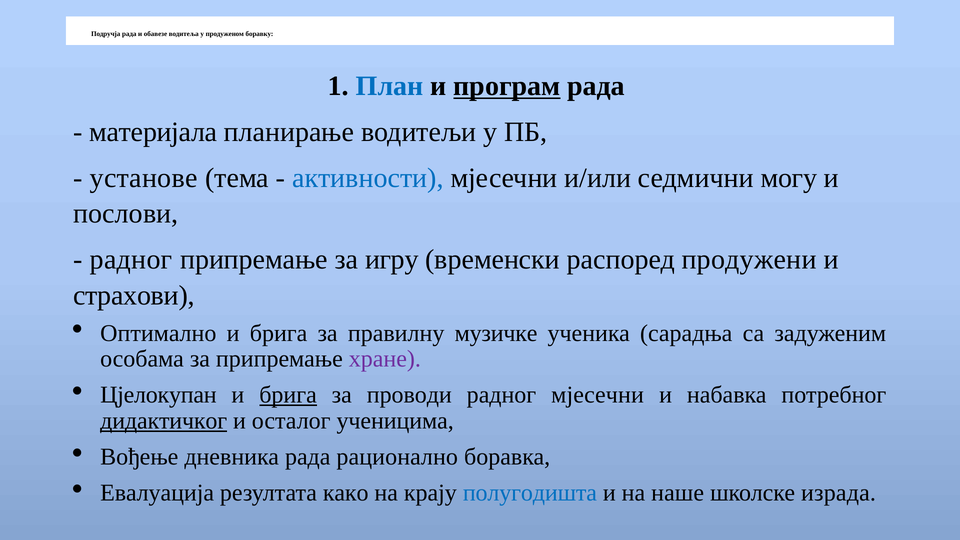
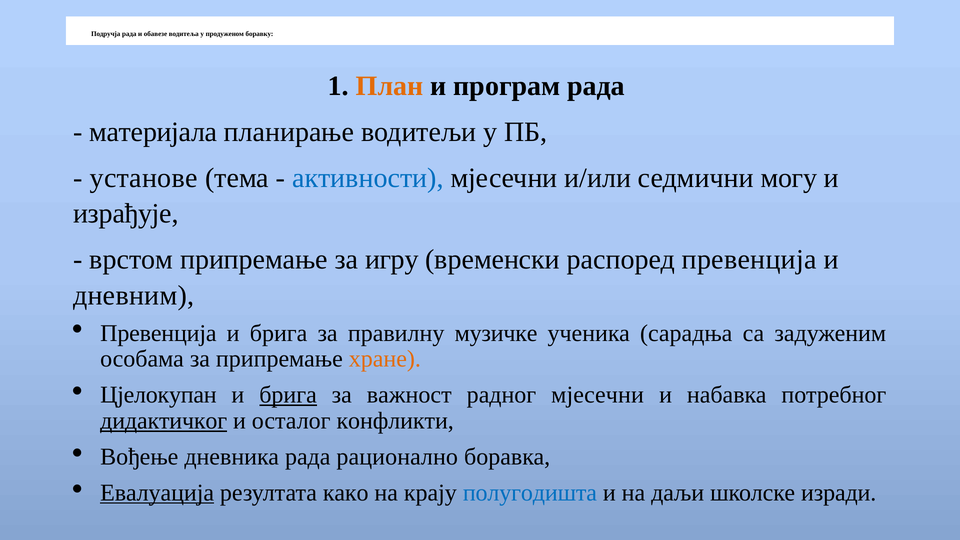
План colour: blue -> orange
програм underline: present -> none
послови: послови -> израђује
радног at (131, 260): радног -> врстом
распоред продужени: продужени -> превенција
страхови: страхови -> дневним
Оптимално at (158, 333): Оптимално -> Превенција
хране colour: purple -> orange
проводи: проводи -> важност
ученицима: ученицима -> конфликти
Евалуација underline: none -> present
наше: наше -> даљи
израда: израда -> изради
